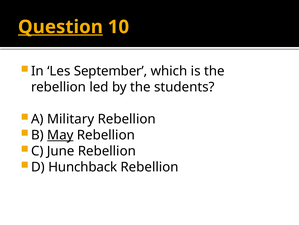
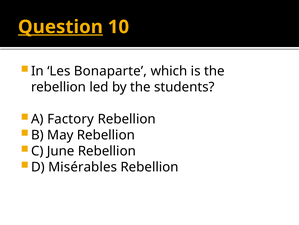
September: September -> Bonaparte
Military: Military -> Factory
May underline: present -> none
Hunchback: Hunchback -> Misérables
